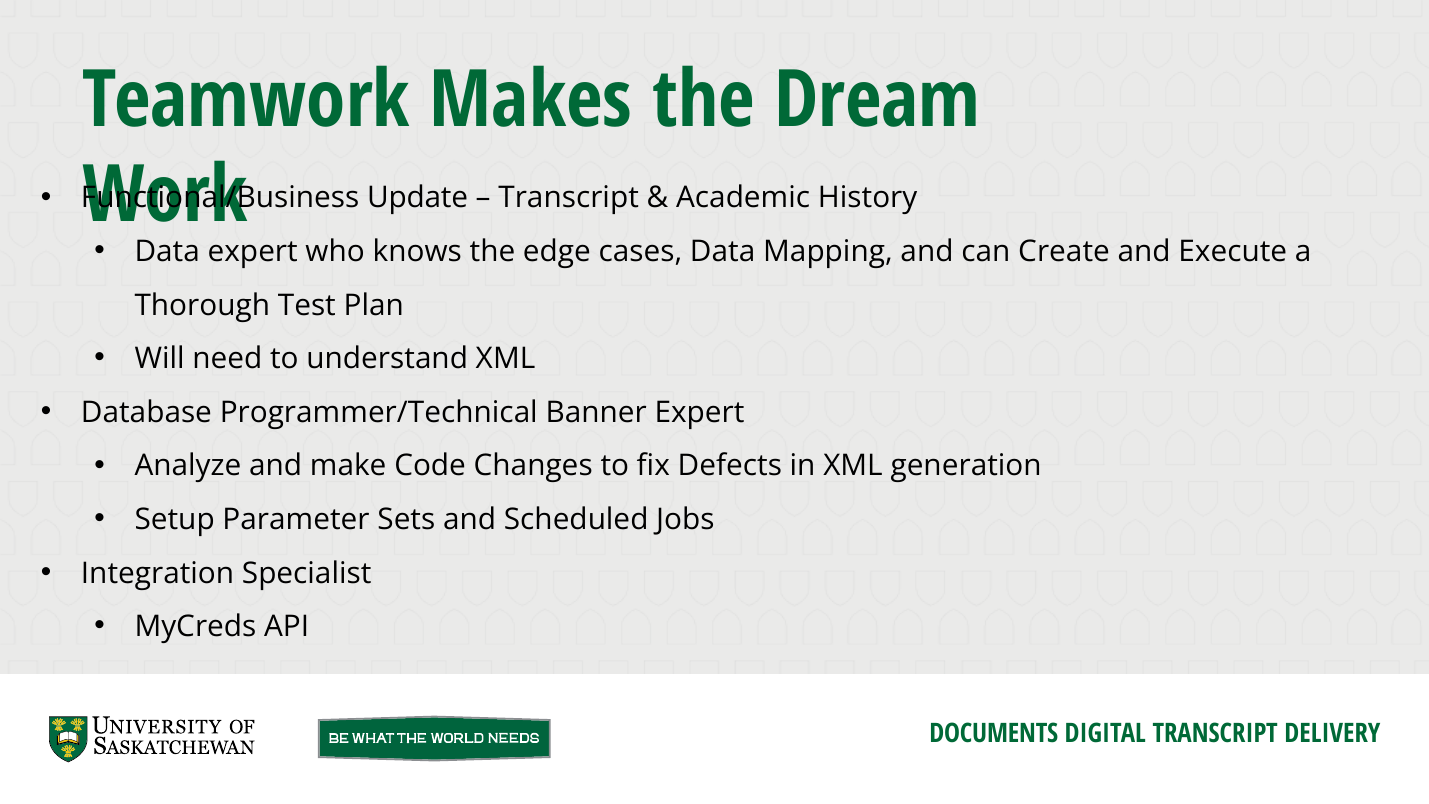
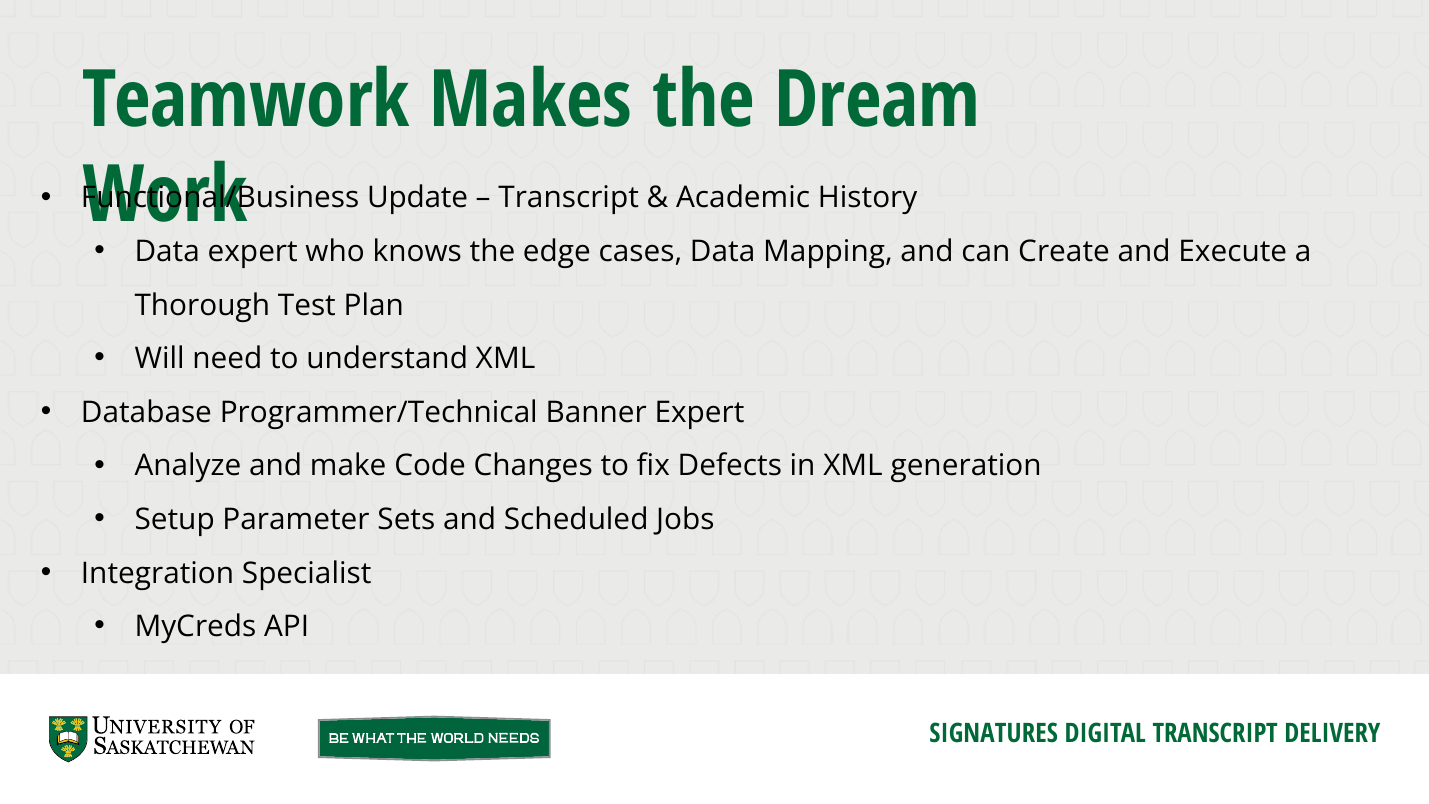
DOCUMENTS: DOCUMENTS -> SIGNATURES
